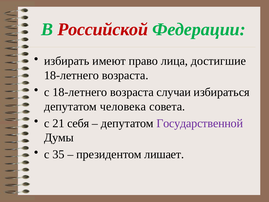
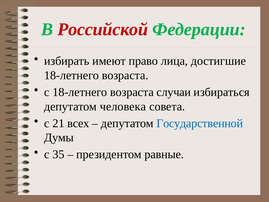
себя: себя -> всех
Государственной colour: purple -> blue
лишает: лишает -> равные
